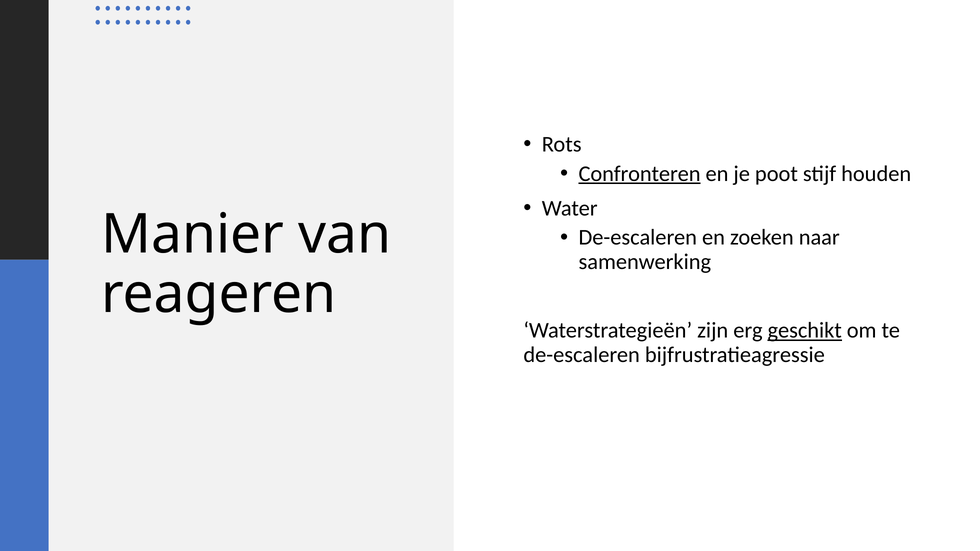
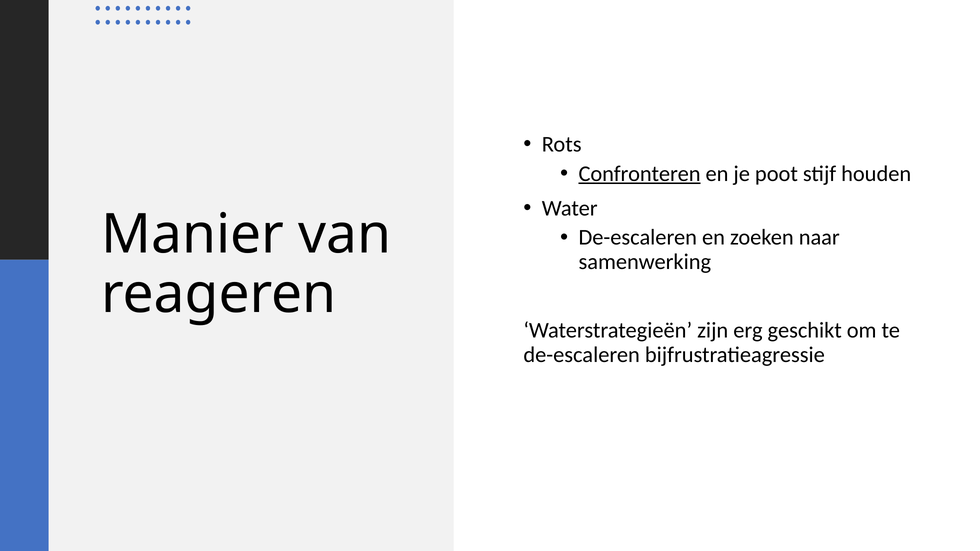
geschikt underline: present -> none
